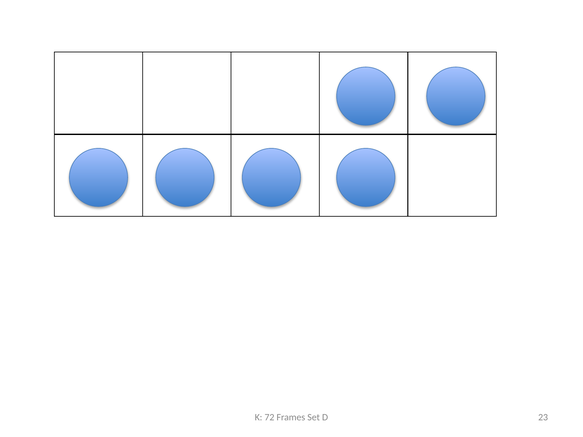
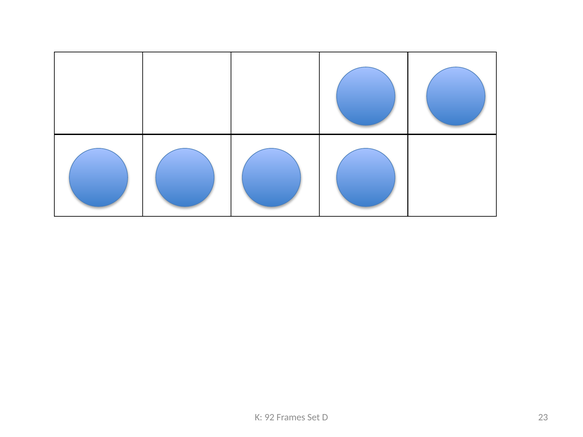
72: 72 -> 92
